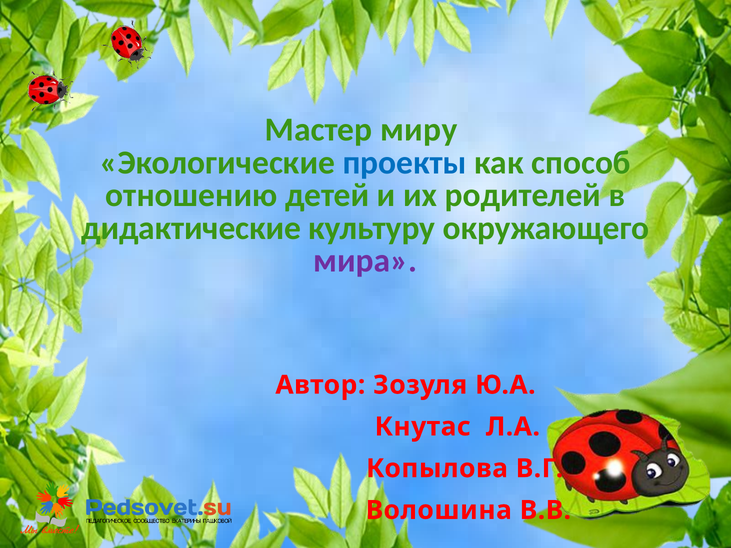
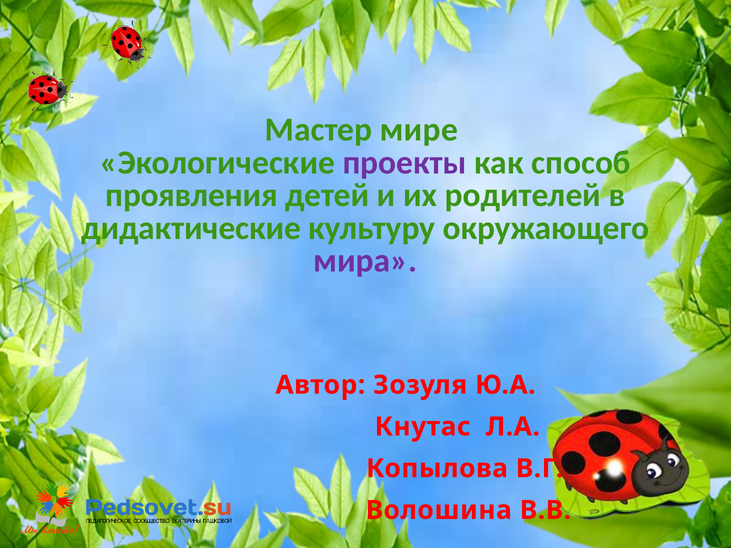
миру: миру -> мире
проекты colour: blue -> purple
отношению: отношению -> проявления
